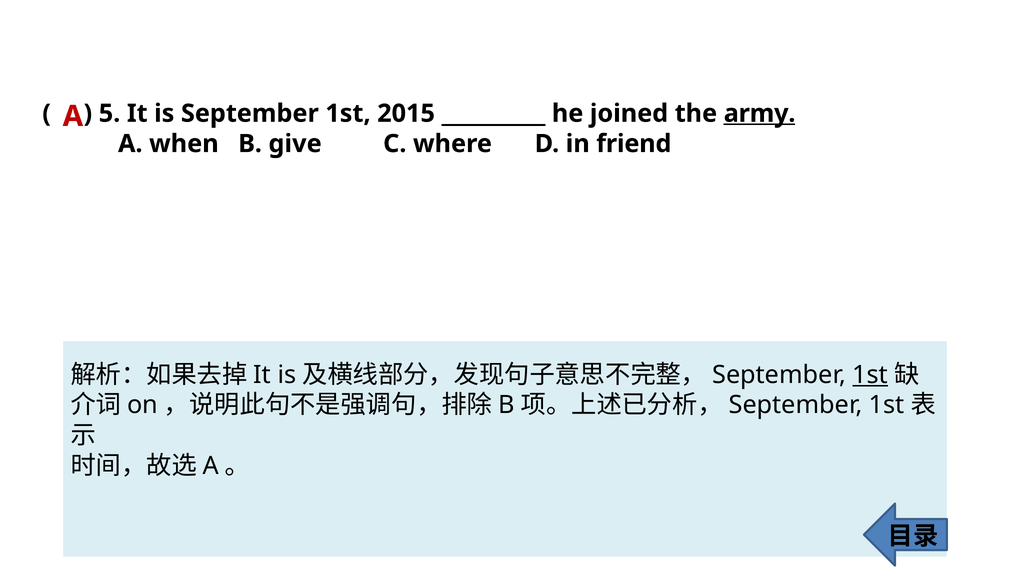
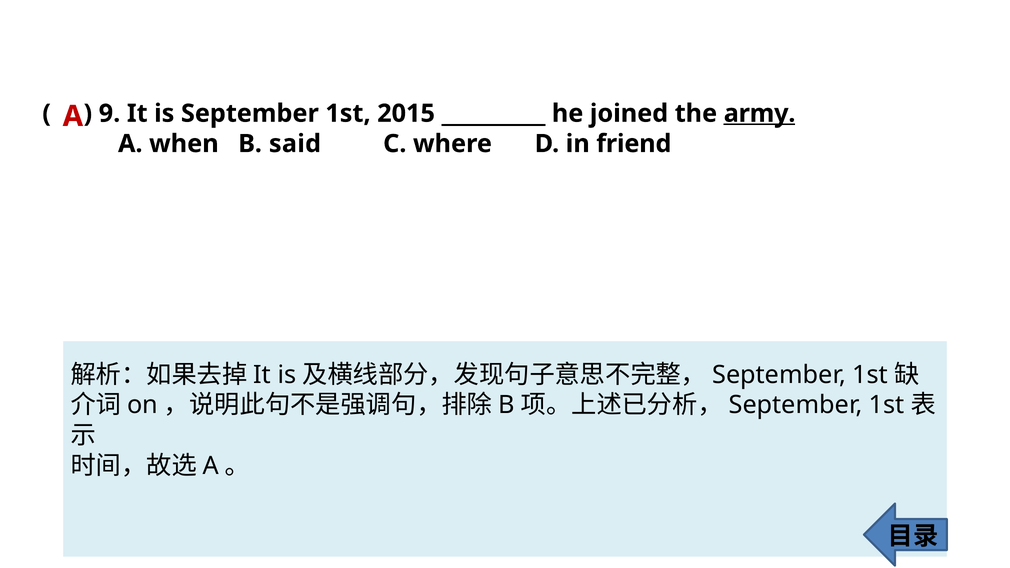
5: 5 -> 9
give: give -> said
1st at (870, 375) underline: present -> none
